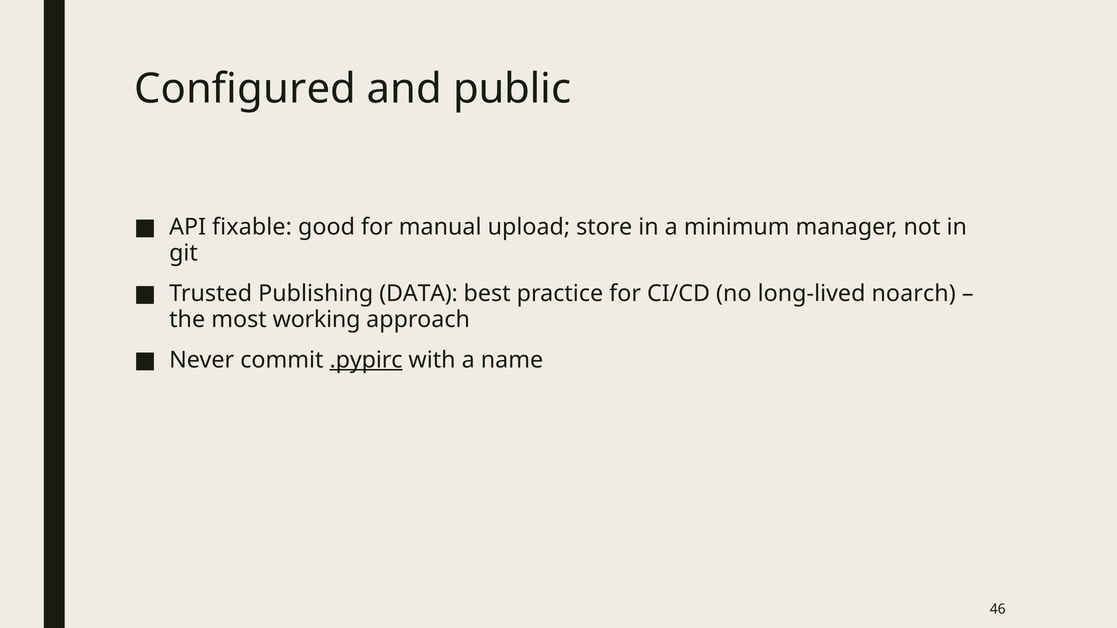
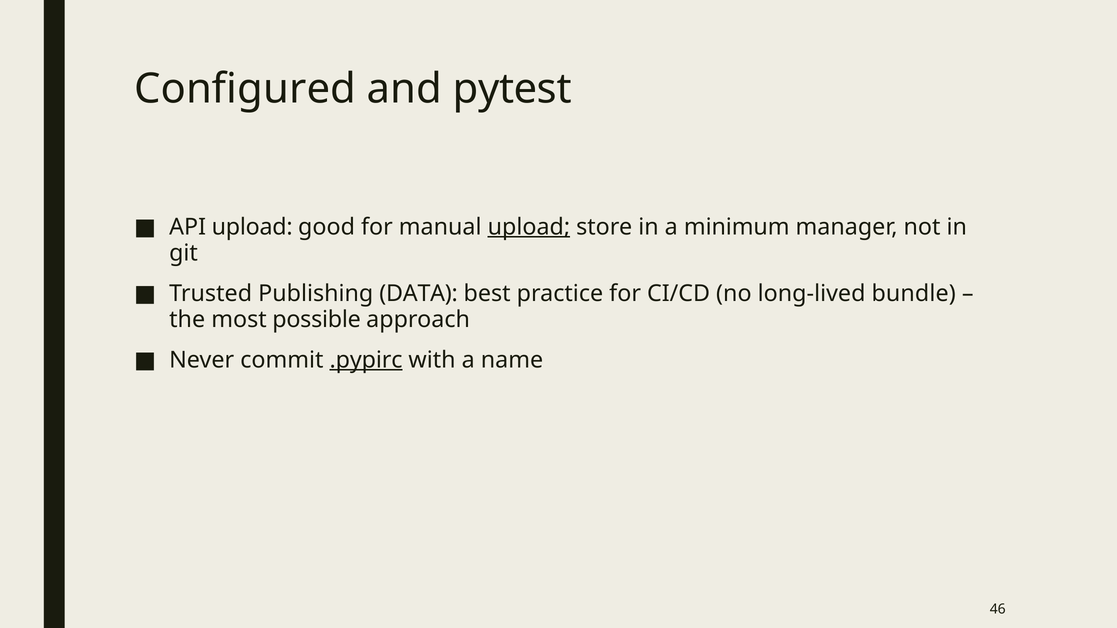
public: public -> pytest
API fixable: fixable -> upload
upload at (529, 227) underline: none -> present
noarch: noarch -> bundle
working: working -> possible
